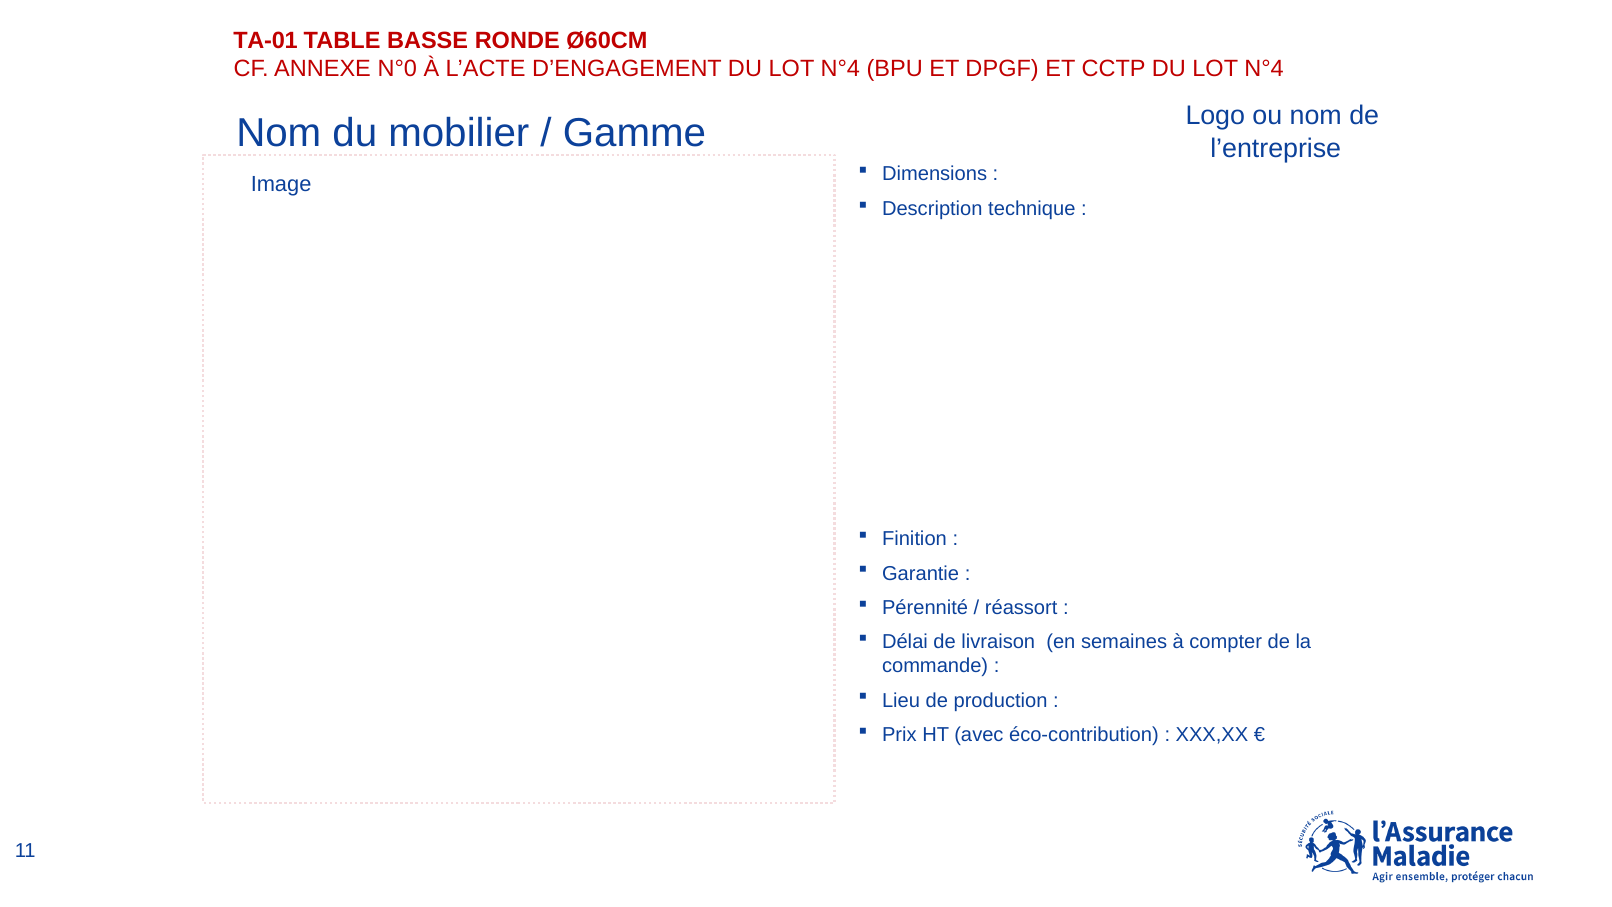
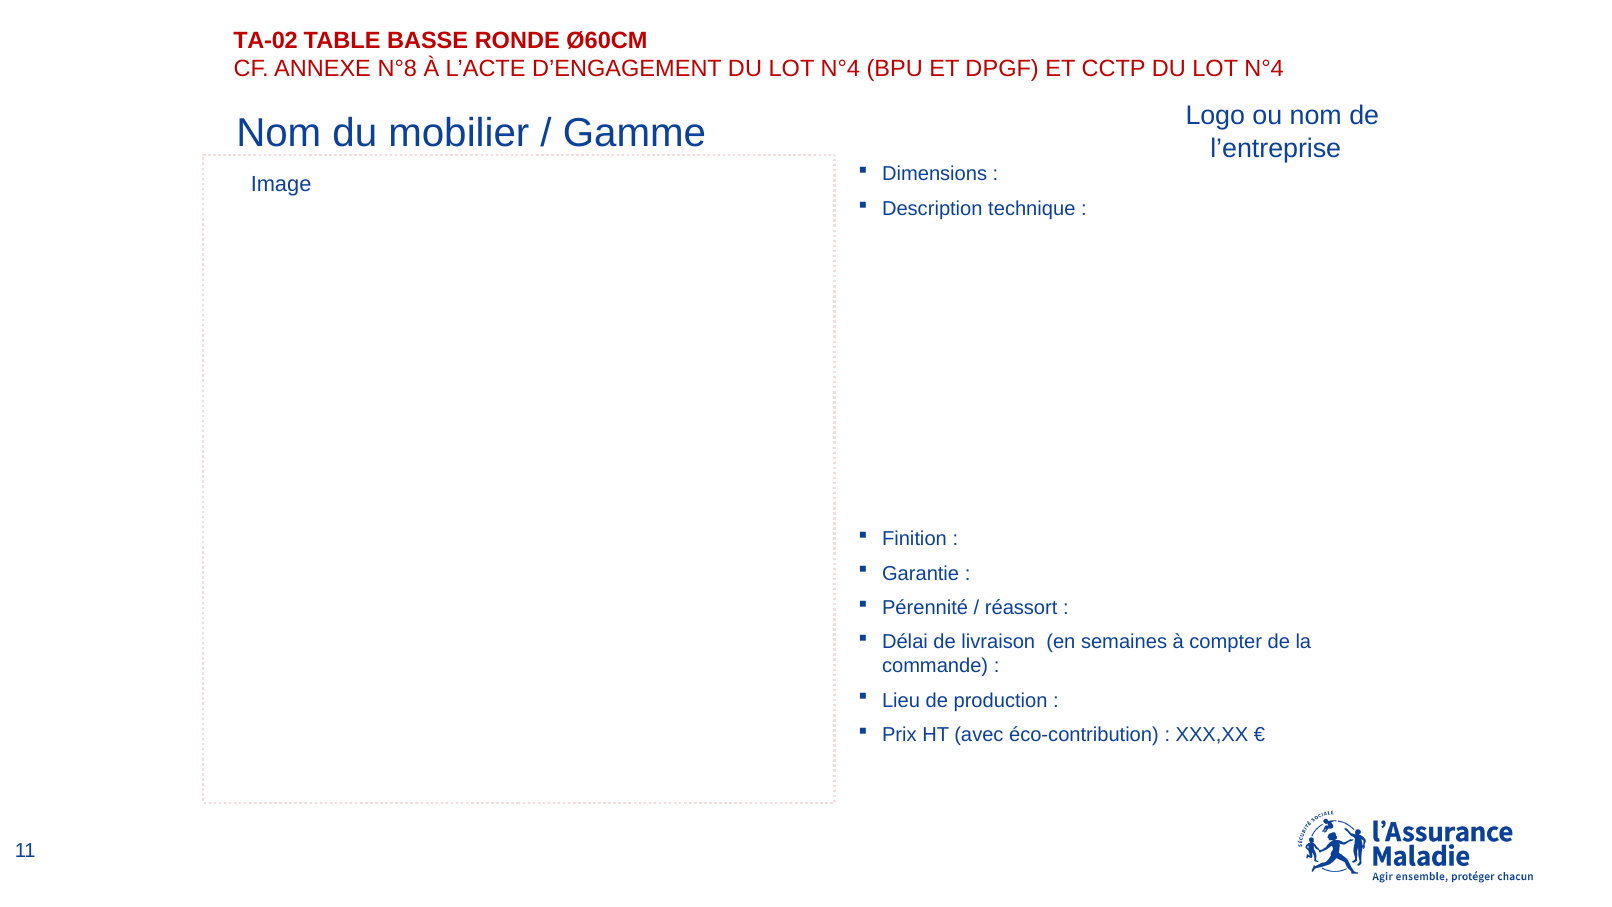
TA-01: TA-01 -> TA-02
N°0: N°0 -> N°8
